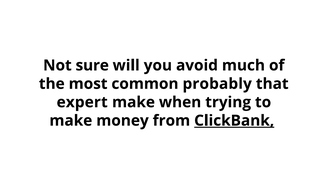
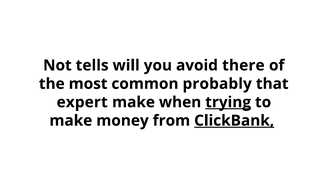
sure: sure -> tells
much: much -> there
trying underline: none -> present
